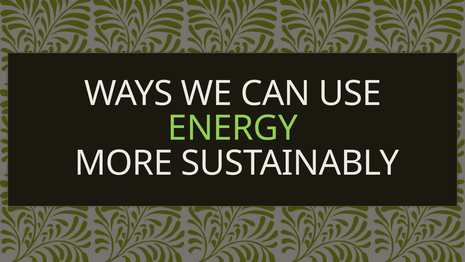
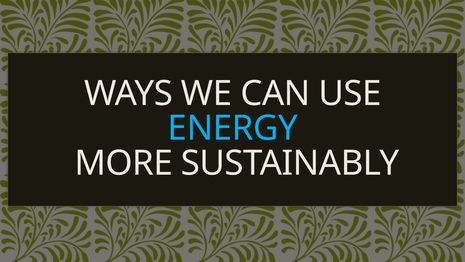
ENERGY colour: light green -> light blue
